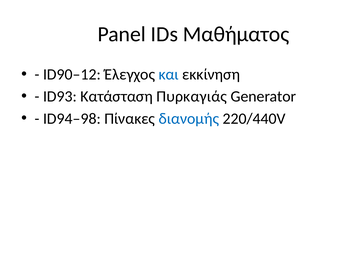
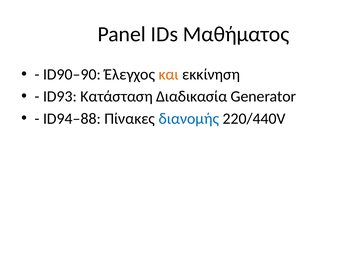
ID90–12: ID90–12 -> ID90–90
και colour: blue -> orange
Πυρκαγιάς: Πυρκαγιάς -> Διαδικασία
ID94–98: ID94–98 -> ID94–88
